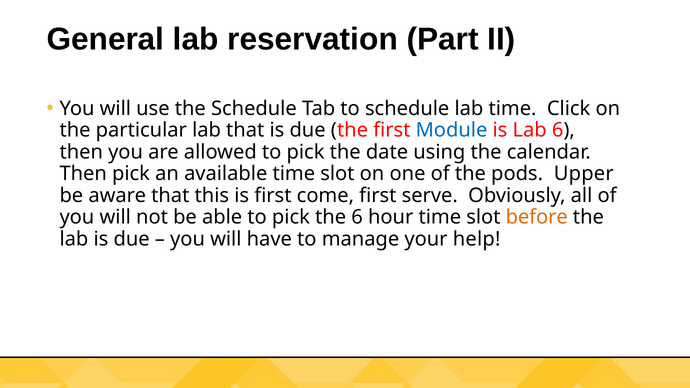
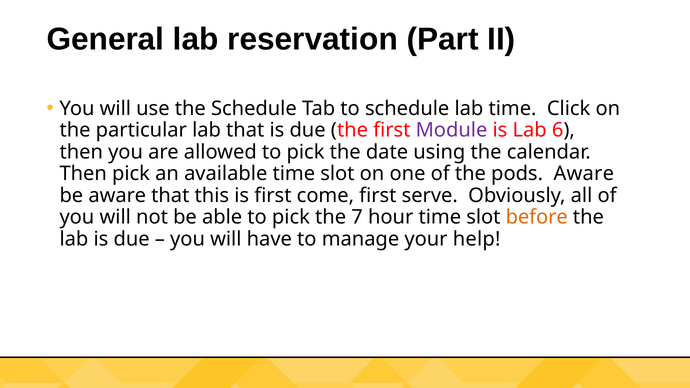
Module colour: blue -> purple
pods Upper: Upper -> Aware
the 6: 6 -> 7
